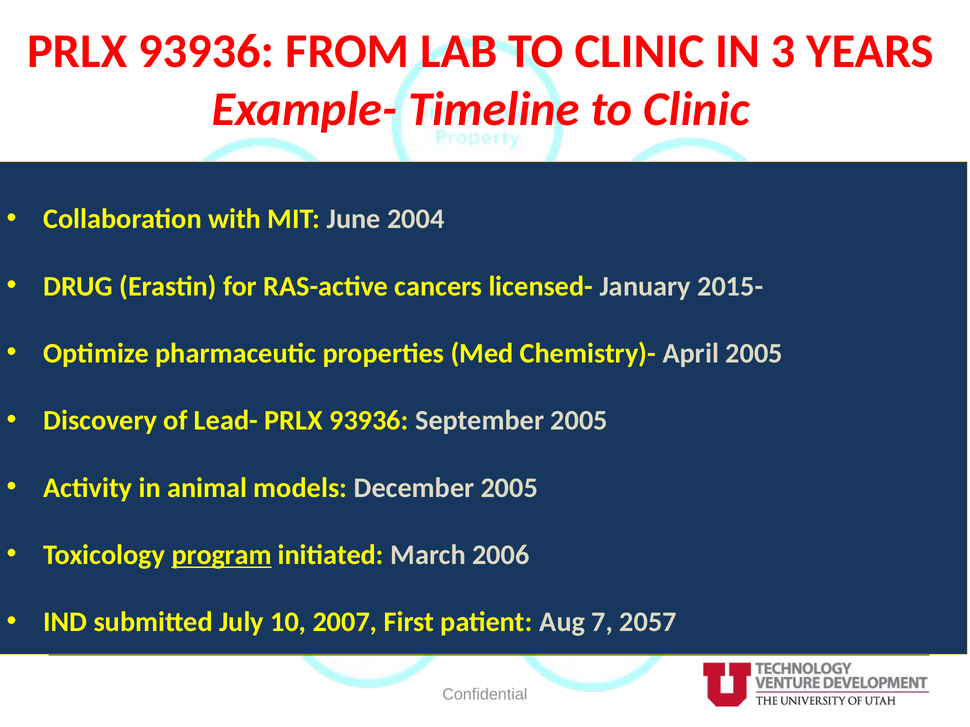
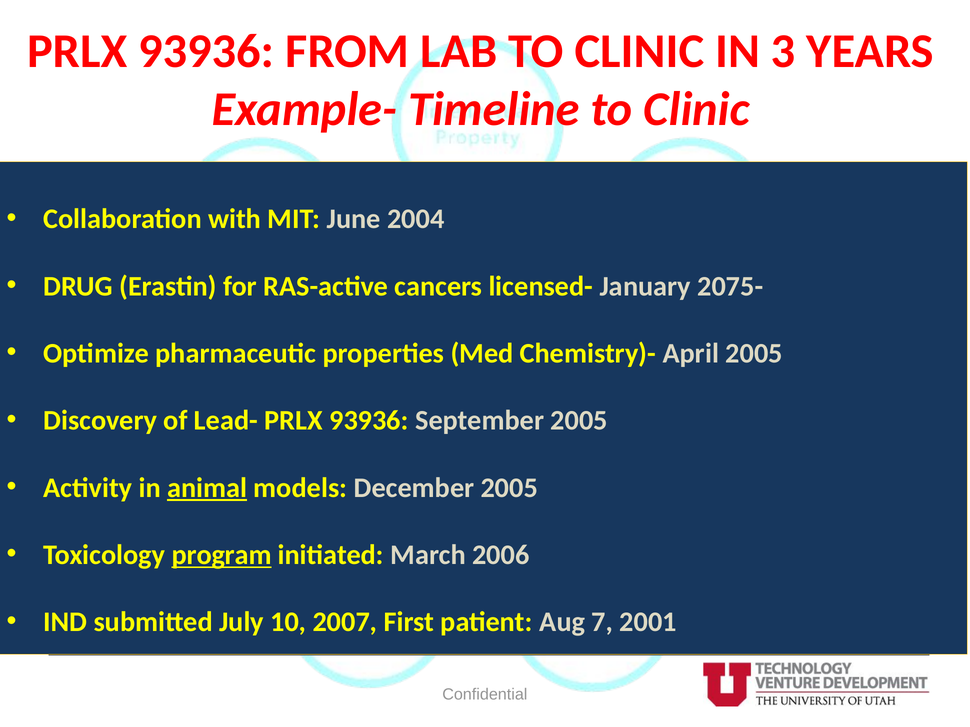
2015-: 2015- -> 2075-
animal underline: none -> present
2057: 2057 -> 2001
